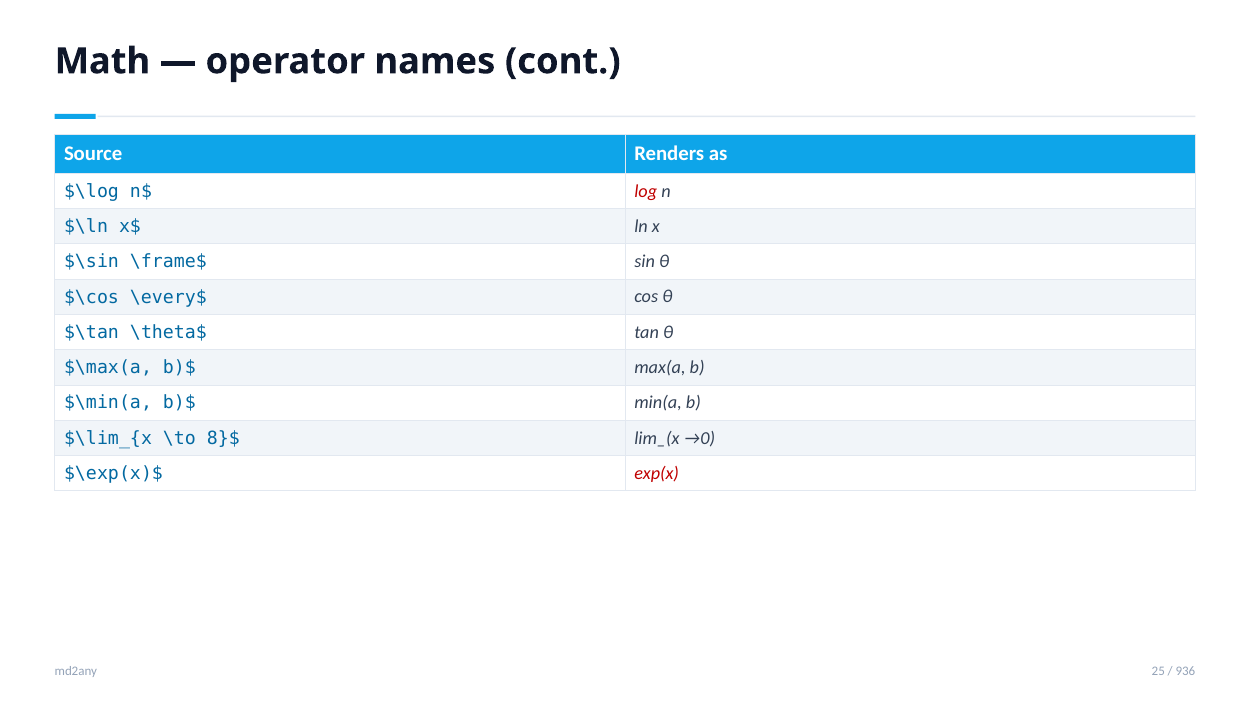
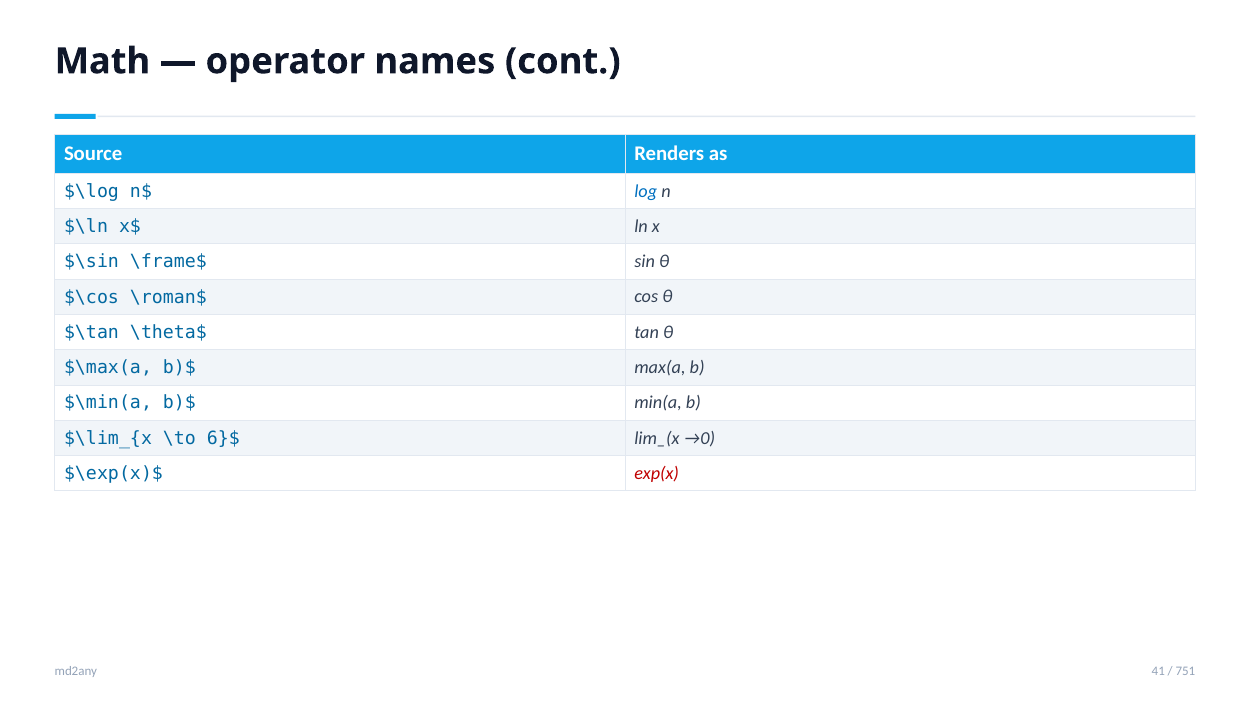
log colour: red -> blue
\every$: \every$ -> \roman$
8}$: 8}$ -> 6}$
25: 25 -> 41
936: 936 -> 751
